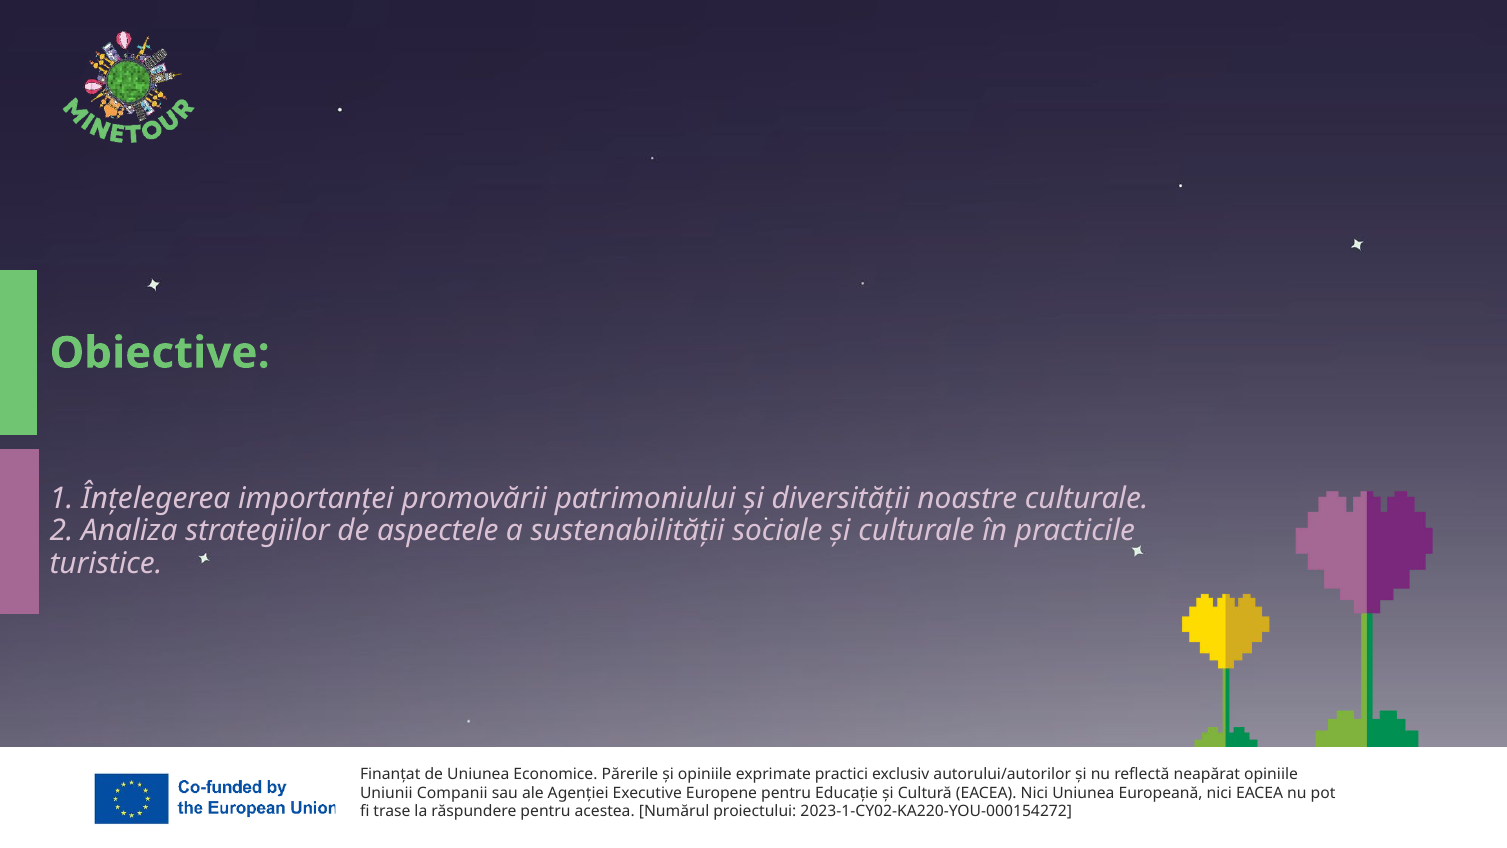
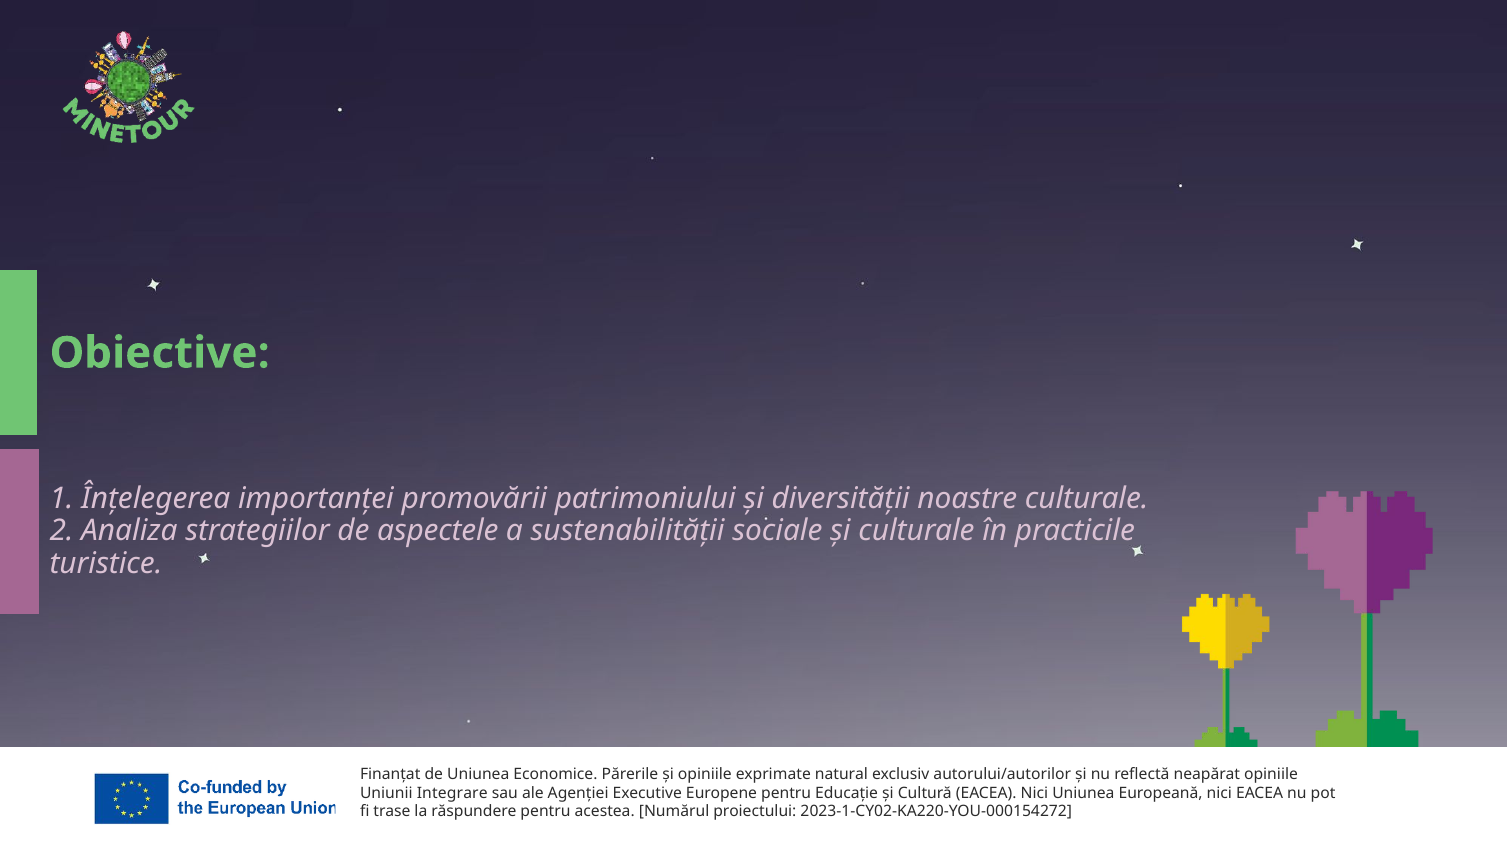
practici: practici -> natural
Companii: Companii -> Integrare
